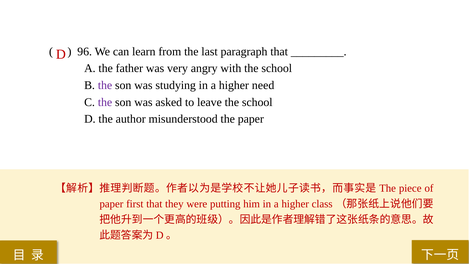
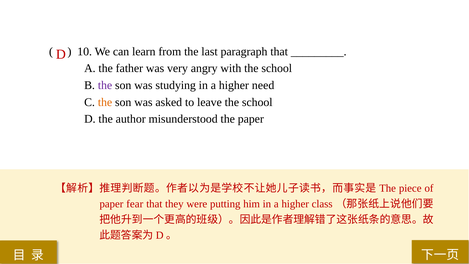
96: 96 -> 10
the at (105, 102) colour: purple -> orange
first: first -> fear
